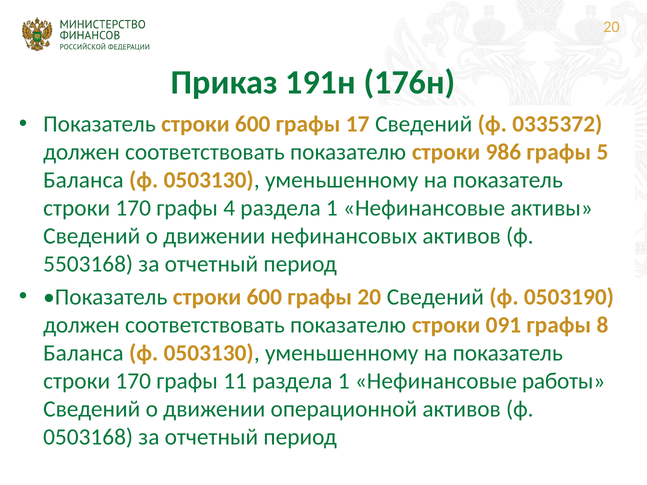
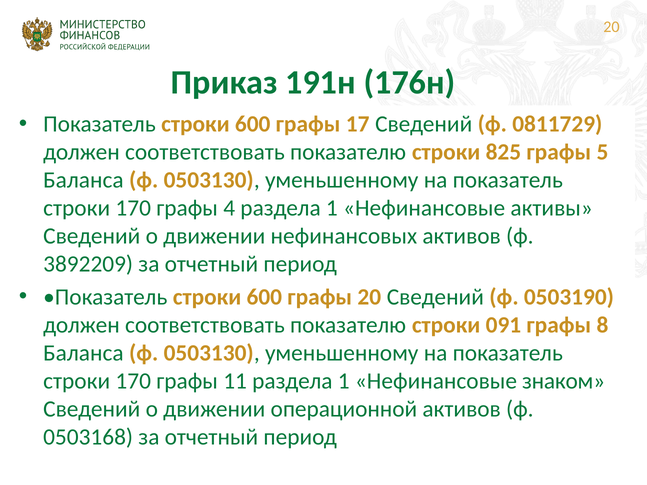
0335372: 0335372 -> 0811729
986: 986 -> 825
5503168: 5503168 -> 3892209
работы: работы -> знаком
